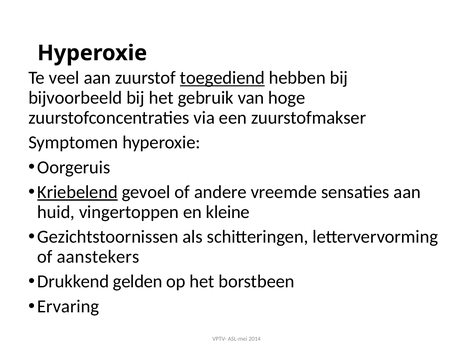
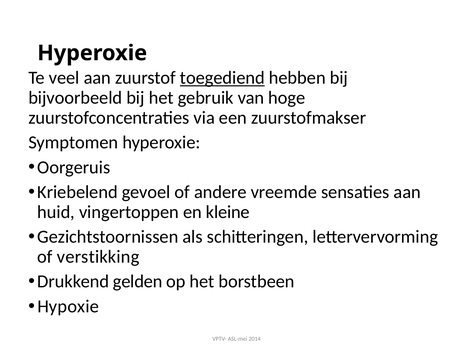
Kriebelend underline: present -> none
aanstekers: aanstekers -> verstikking
Ervaring: Ervaring -> Hypoxie
